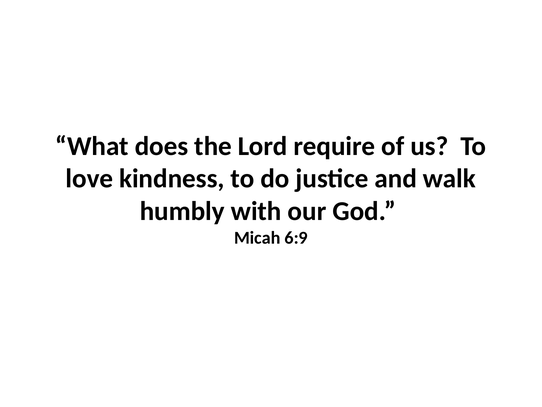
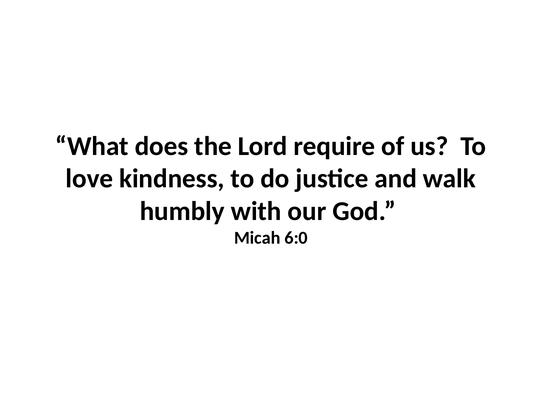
6:9: 6:9 -> 6:0
